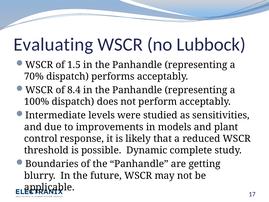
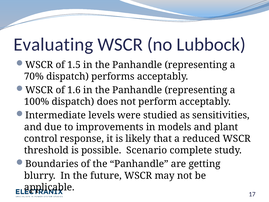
8.4: 8.4 -> 1.6
Dynamic: Dynamic -> Scenario
